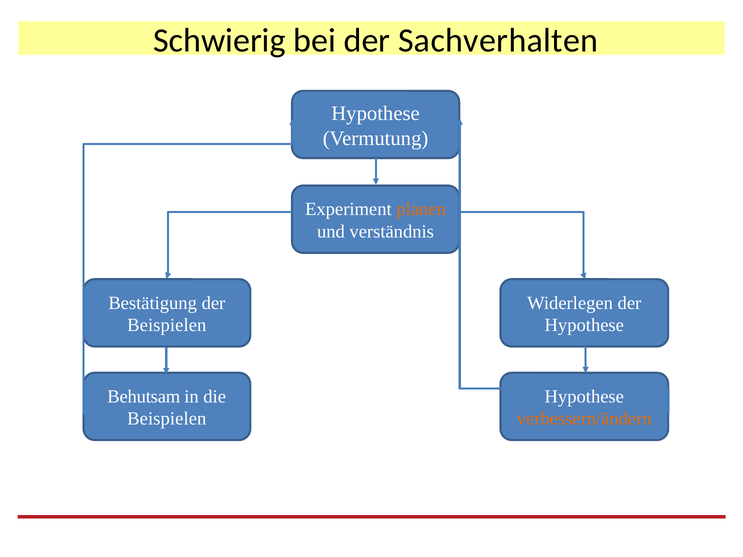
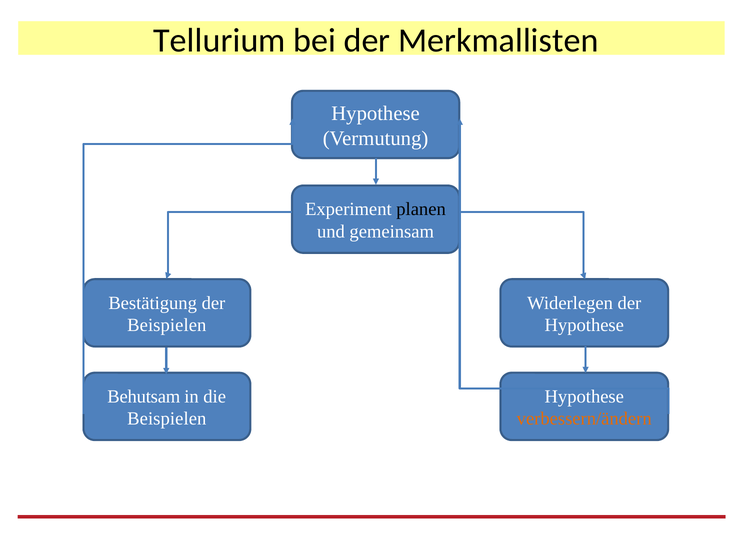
Schwierig: Schwierig -> Tellurium
Sachverhalten: Sachverhalten -> Merkmallisten
planen colour: orange -> black
verständnis: verständnis -> gemeinsam
